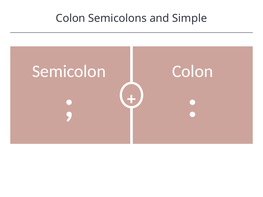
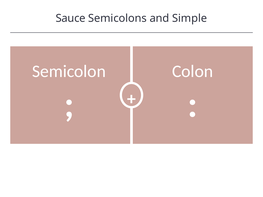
Colon at (71, 18): Colon -> Sauce
